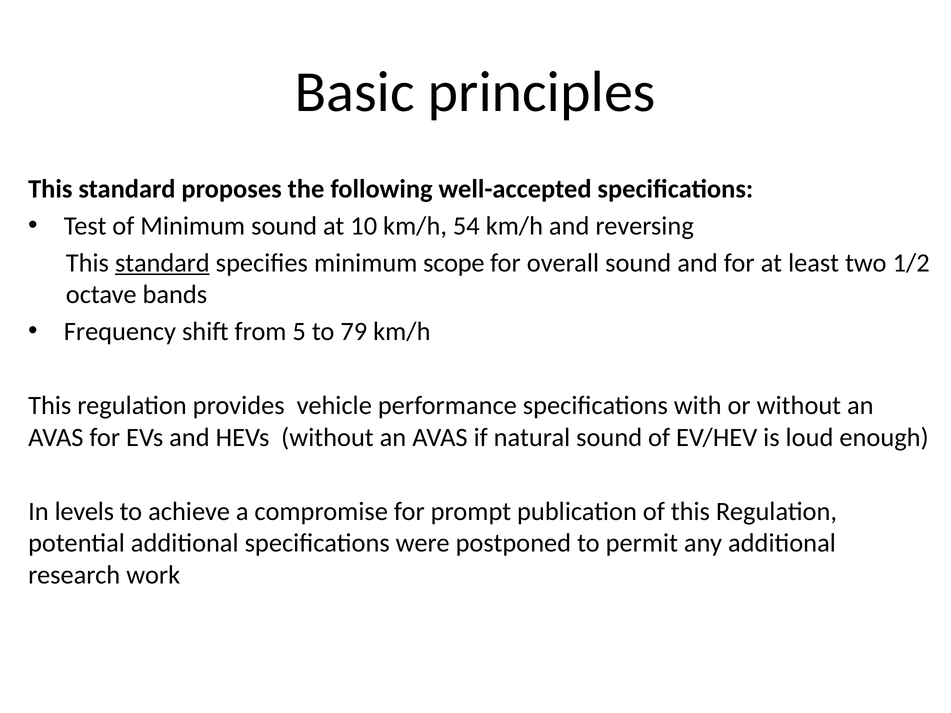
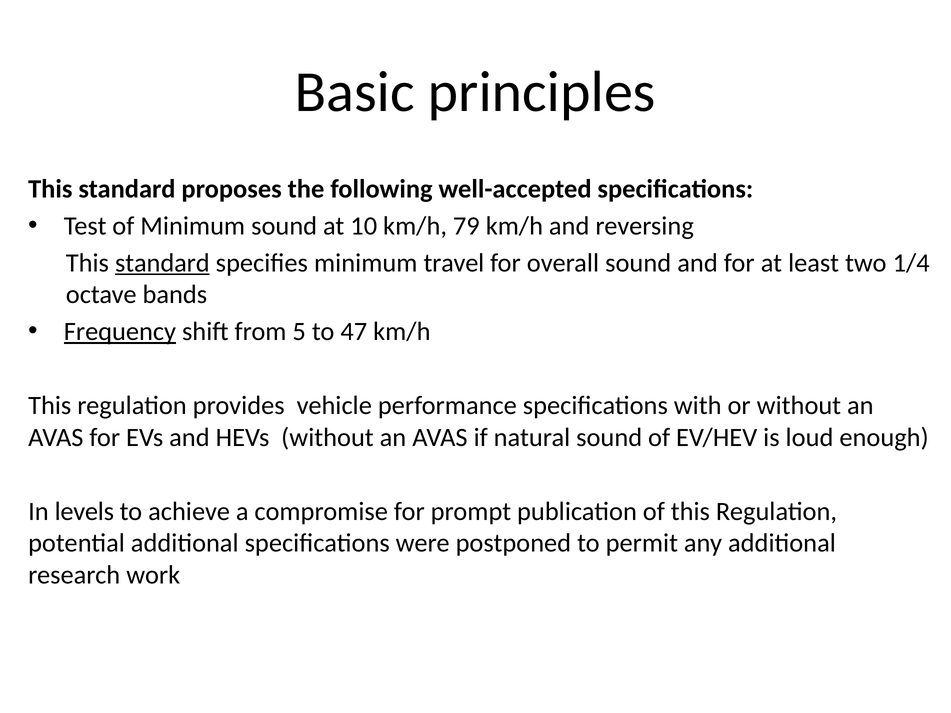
54: 54 -> 79
scope: scope -> travel
1/2: 1/2 -> 1/4
Frequency underline: none -> present
79: 79 -> 47
